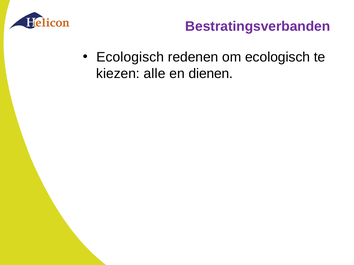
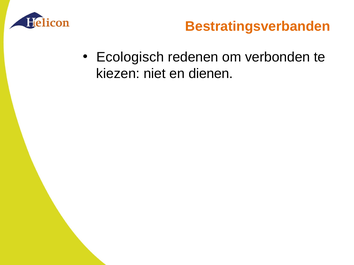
Bestratingsverbanden colour: purple -> orange
om ecologisch: ecologisch -> verbonden
alle: alle -> niet
